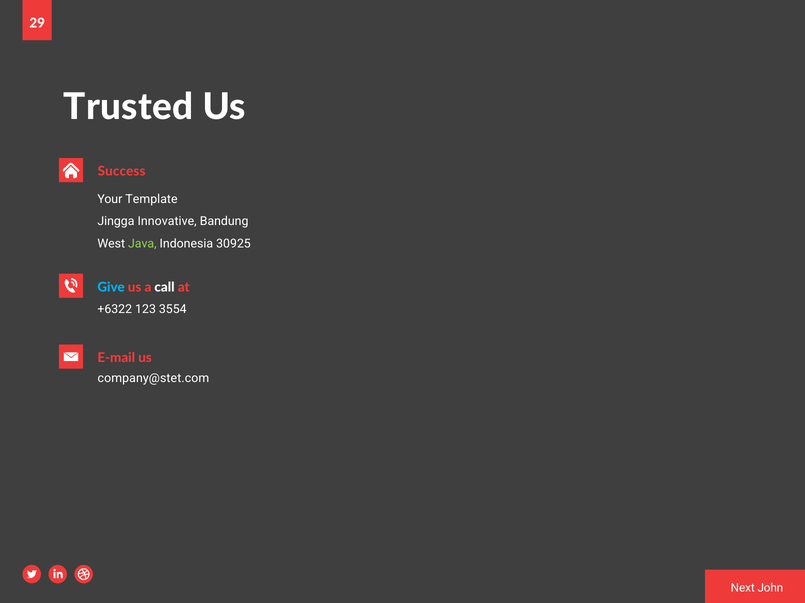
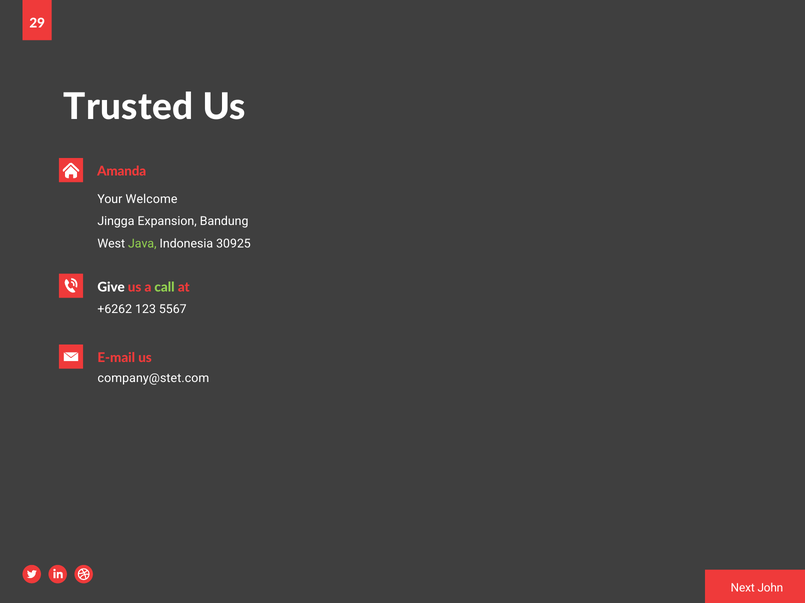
Success: Success -> Amanda
Template: Template -> Welcome
Innovative: Innovative -> Expansion
Give colour: light blue -> white
call colour: white -> light green
+6322: +6322 -> +6262
3554: 3554 -> 5567
